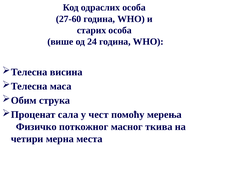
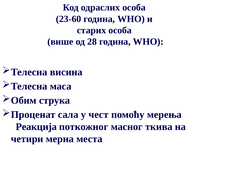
27-60: 27-60 -> 23-60
24: 24 -> 28
Физичко: Физичко -> Реакција
